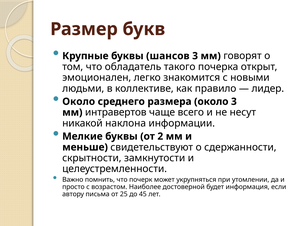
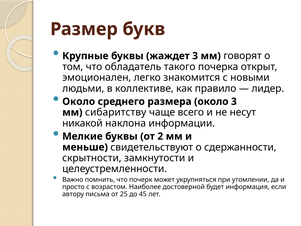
шансов: шансов -> жаждет
интравертов: интравертов -> сибаритству
